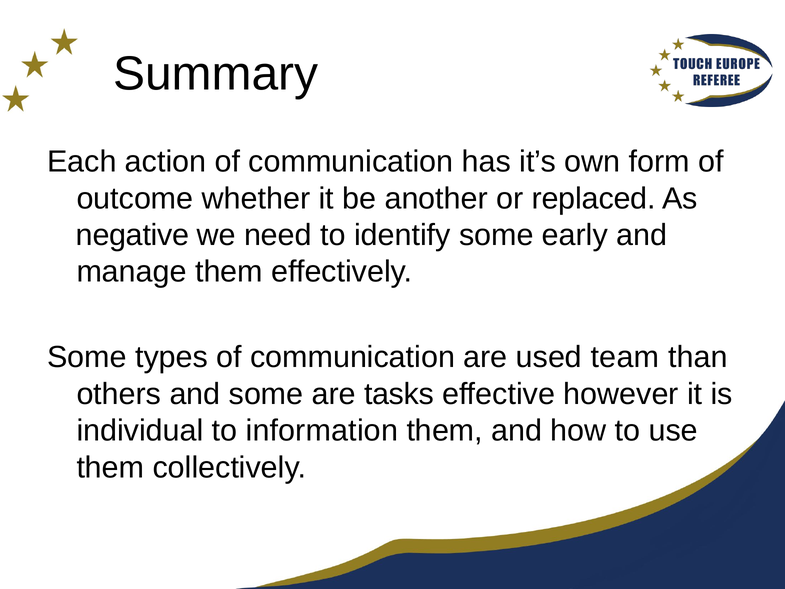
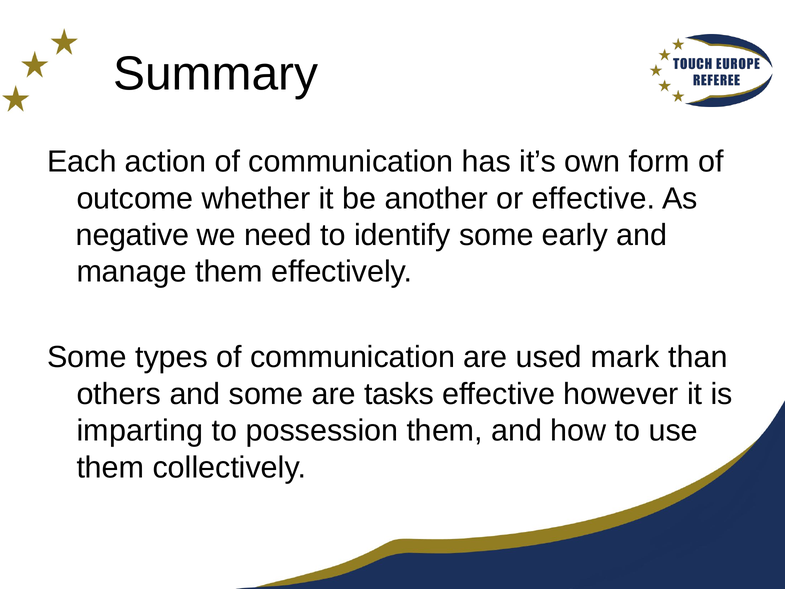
or replaced: replaced -> effective
team: team -> mark
individual: individual -> imparting
information: information -> possession
